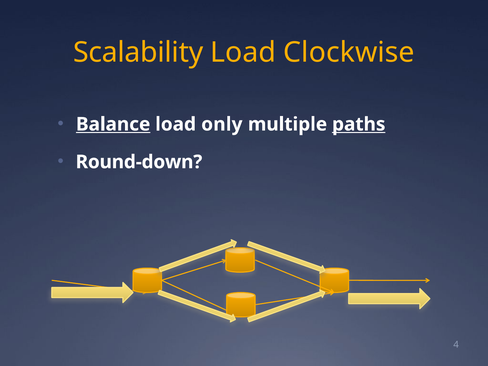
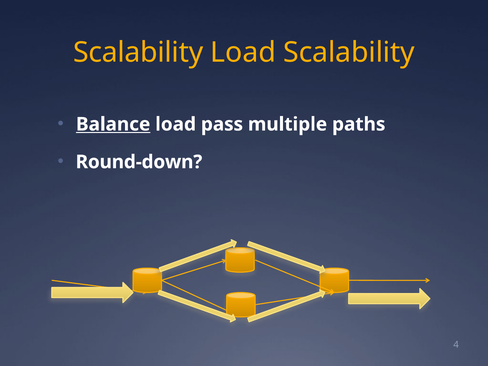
Load Clockwise: Clockwise -> Scalability
only: only -> pass
paths underline: present -> none
